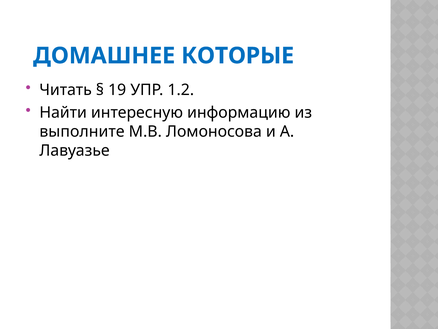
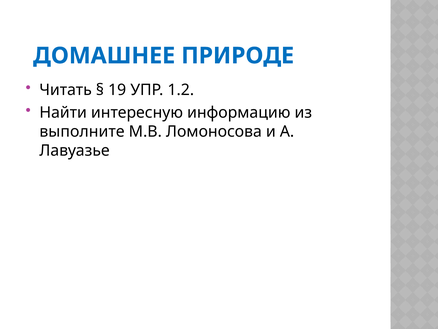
КОТОРЫЕ: КОТОРЫЕ -> ПРИРОДЕ
